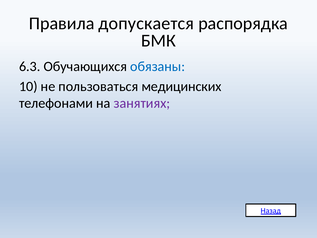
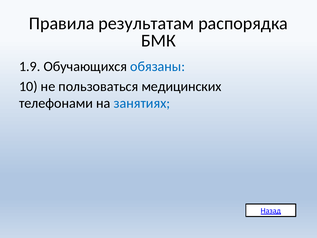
допускается: допускается -> результатам
6.3: 6.3 -> 1.9
занятиях colour: purple -> blue
